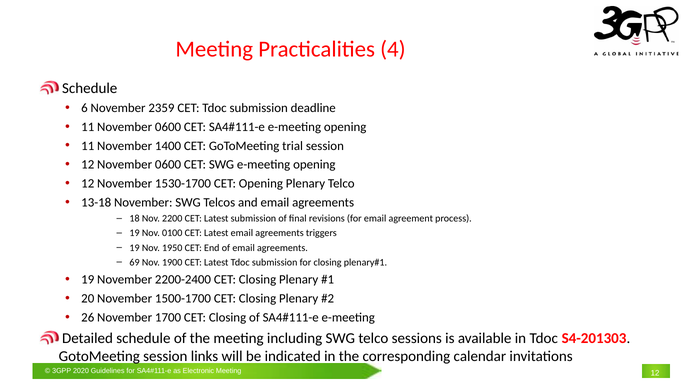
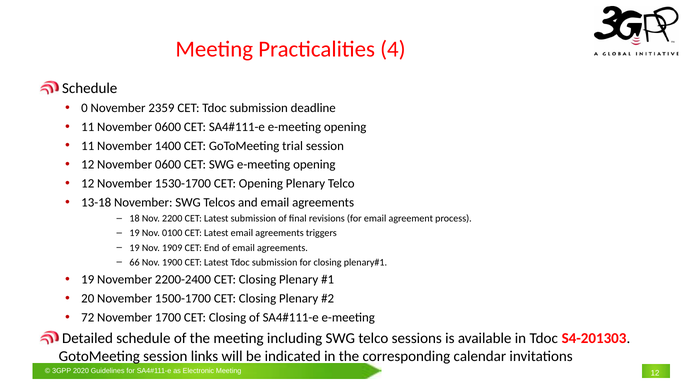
6: 6 -> 0
1950: 1950 -> 1909
69: 69 -> 66
26: 26 -> 72
